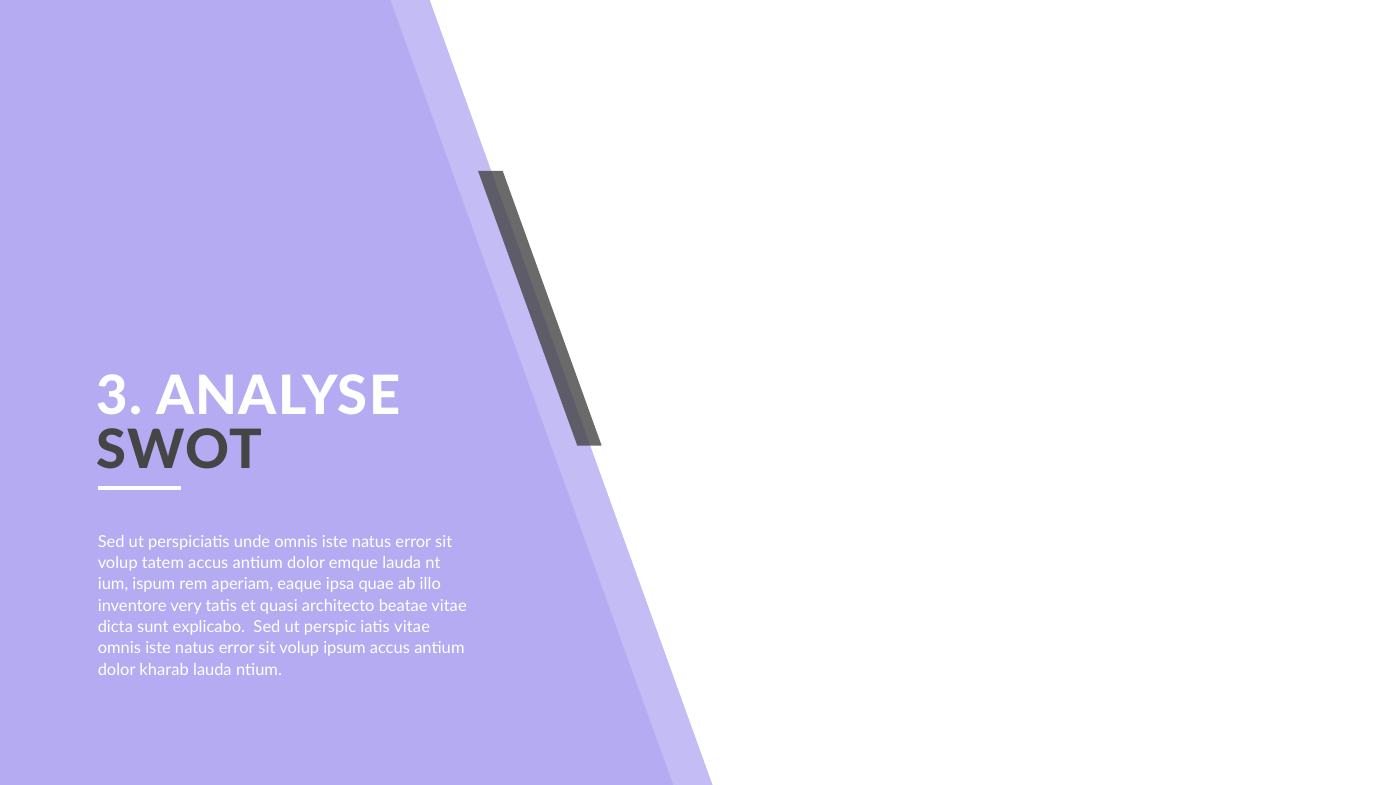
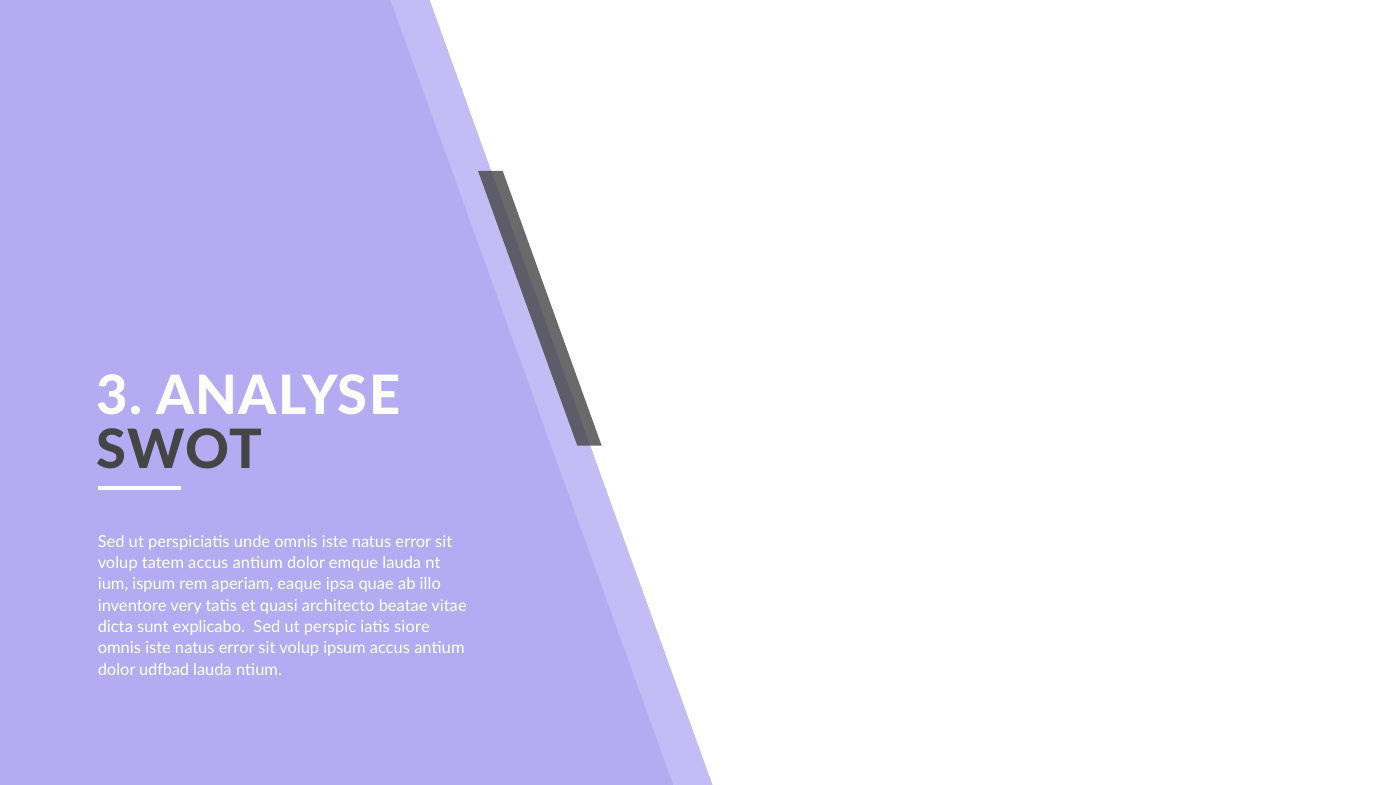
iatis vitae: vitae -> siore
kharab: kharab -> udfbad
